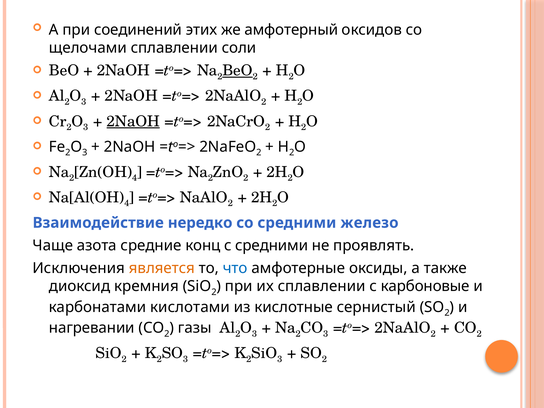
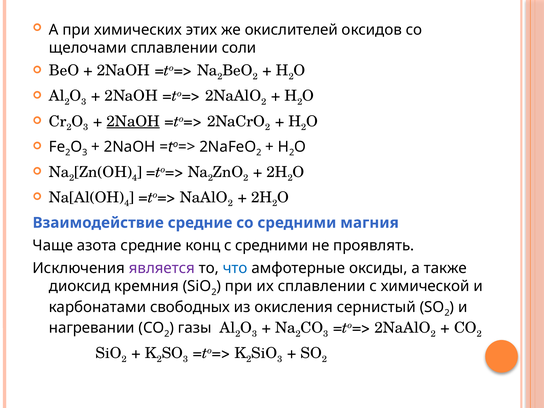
соединений: соединений -> химических
амфотерный: амфотерный -> окислителей
BeO at (237, 71) underline: present -> none
Взаимодействие нередко: нередко -> средние
железо: железо -> магния
является colour: orange -> purple
карбоновые: карбоновые -> химической
кислотами: кислотами -> свободных
кислотные: кислотные -> окисления
